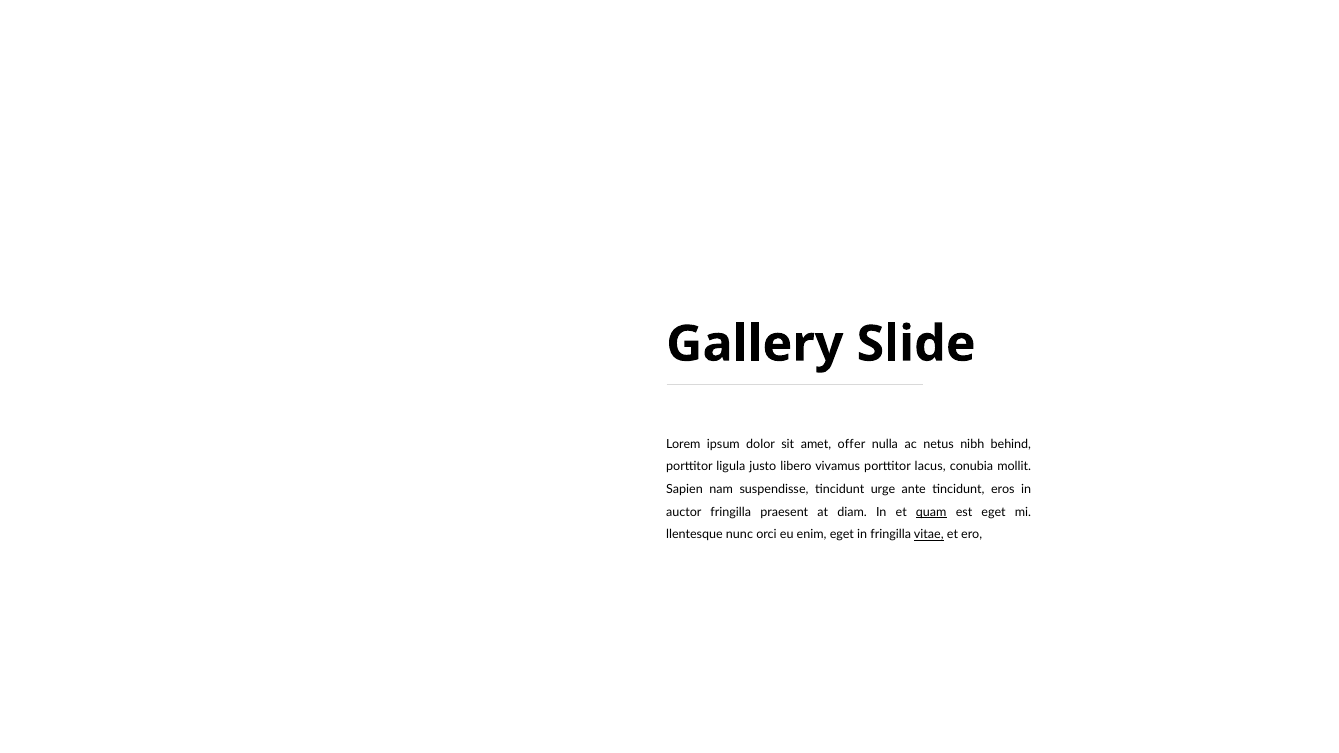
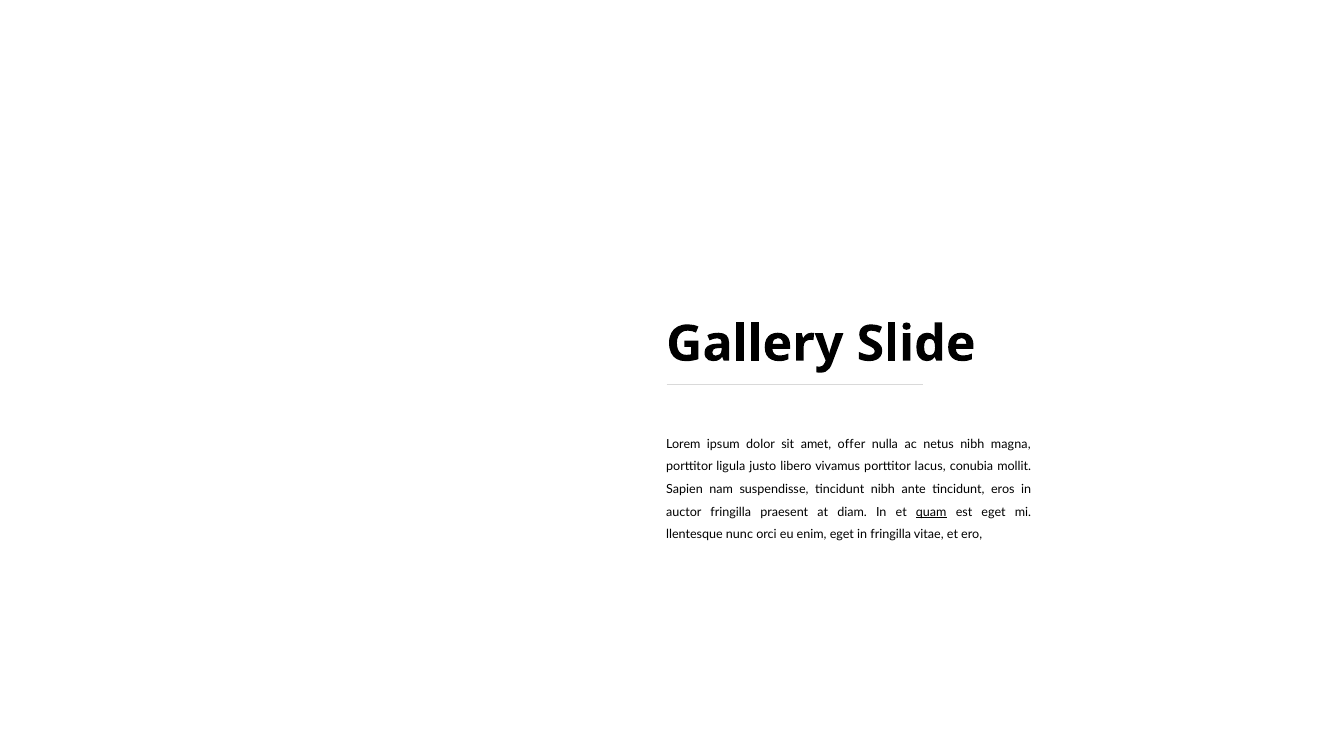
behind: behind -> magna
tincidunt urge: urge -> nibh
vitae underline: present -> none
